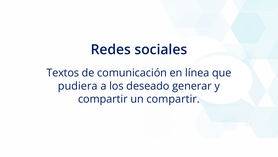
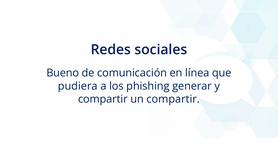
Textos: Textos -> Bueno
deseado: deseado -> phishing
